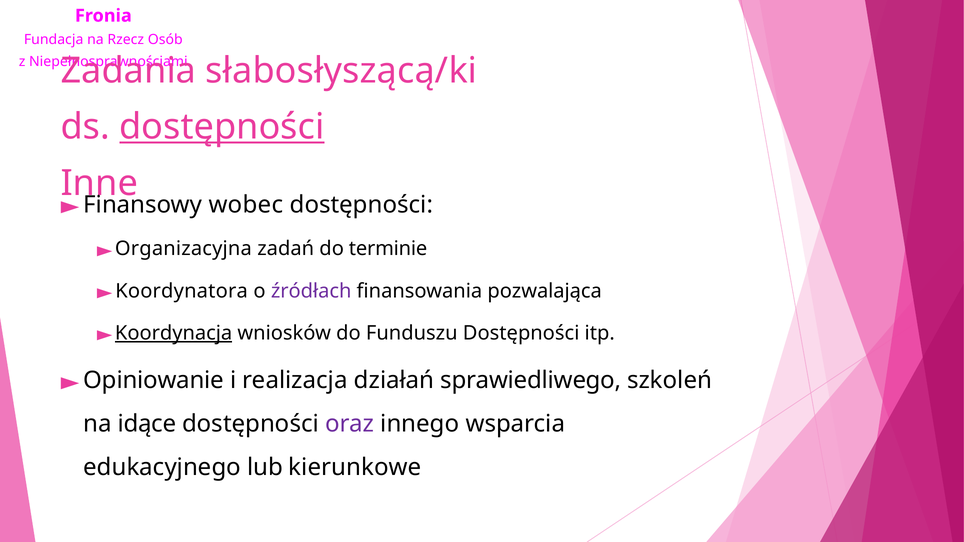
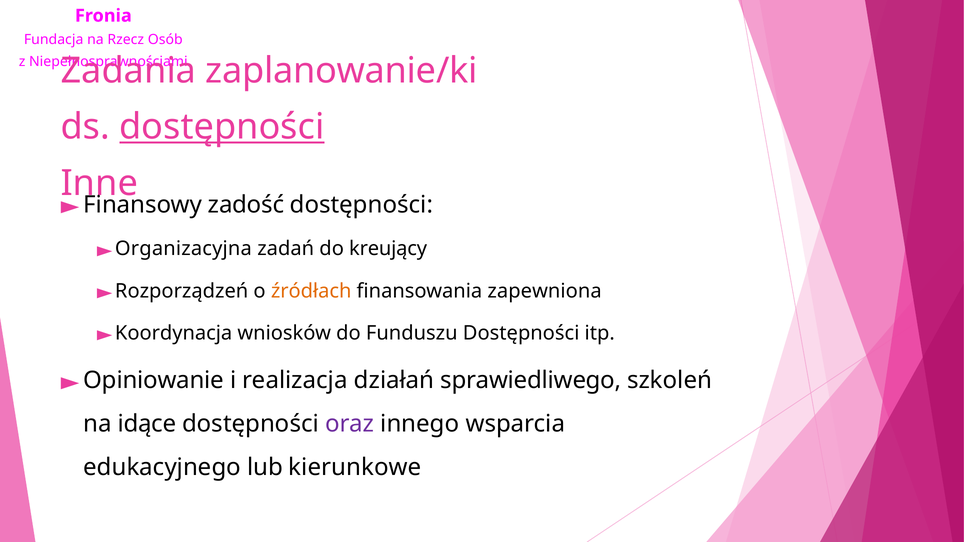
słabosłyszącą/ki: słabosłyszącą/ki -> zaplanowanie/ki
wobec: wobec -> zadość
terminie: terminie -> kreujący
Koordynatora: Koordynatora -> Rozporządzeń
źródłach colour: purple -> orange
pozwalająca: pozwalająca -> zapewniona
Koordynacja underline: present -> none
